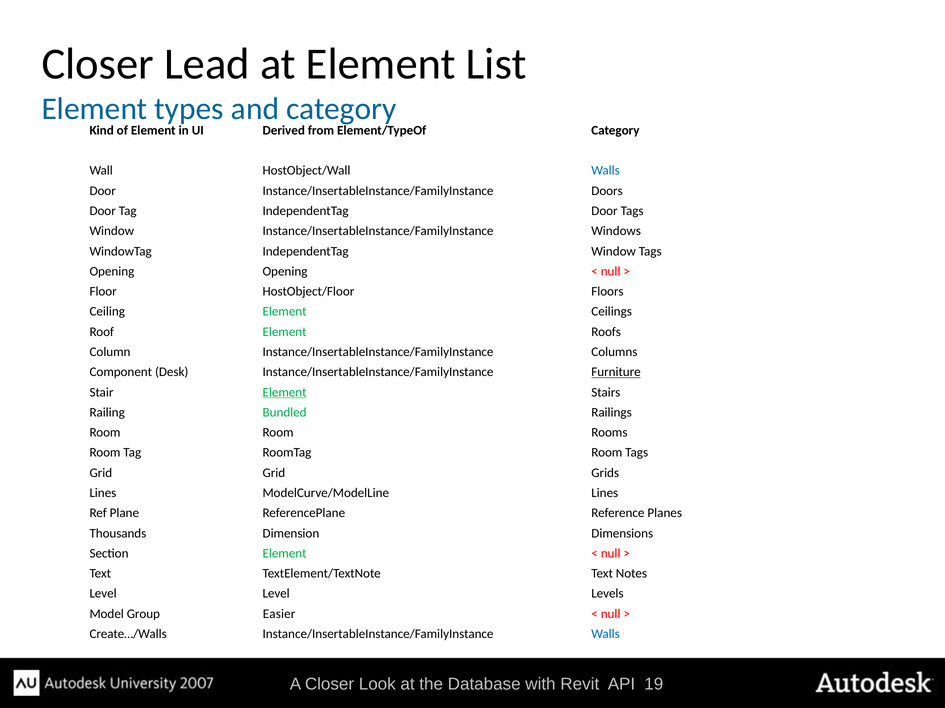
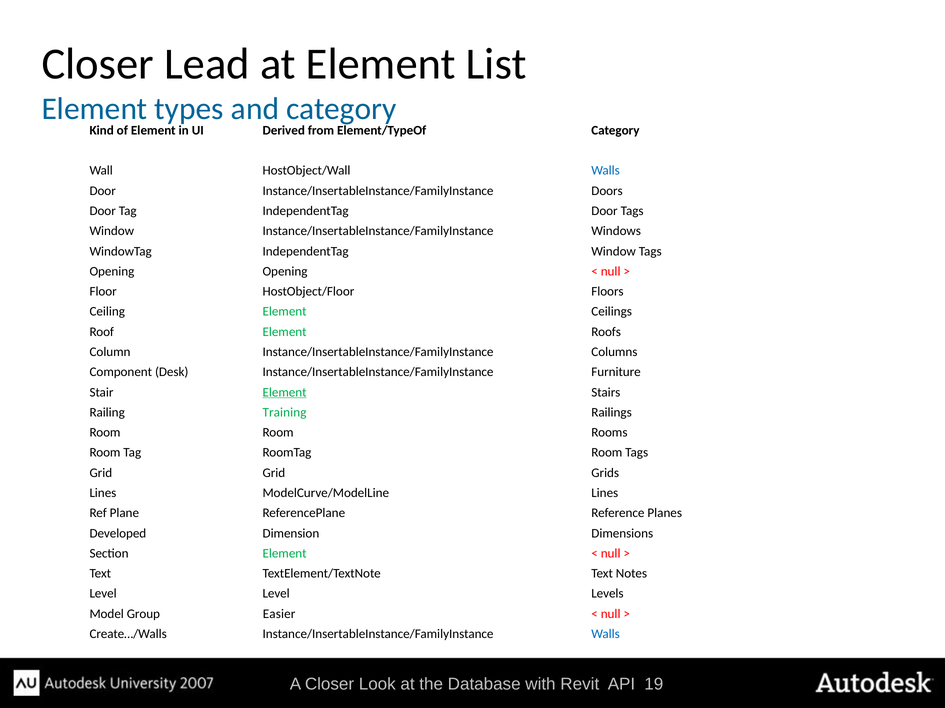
Furniture underline: present -> none
Bundled: Bundled -> Training
Thousands: Thousands -> Developed
